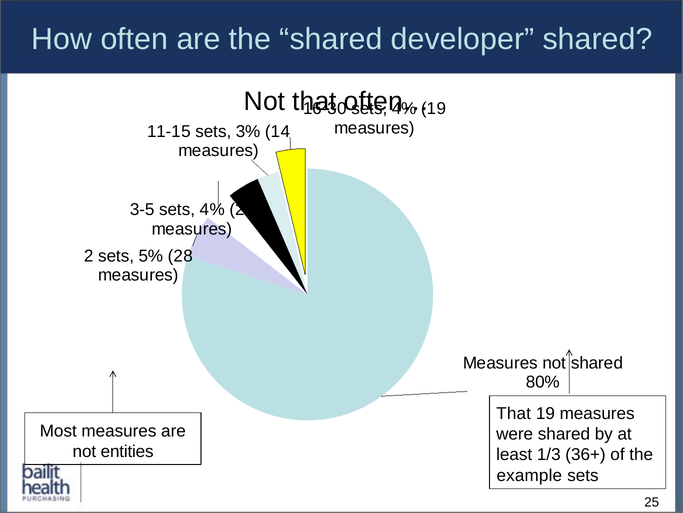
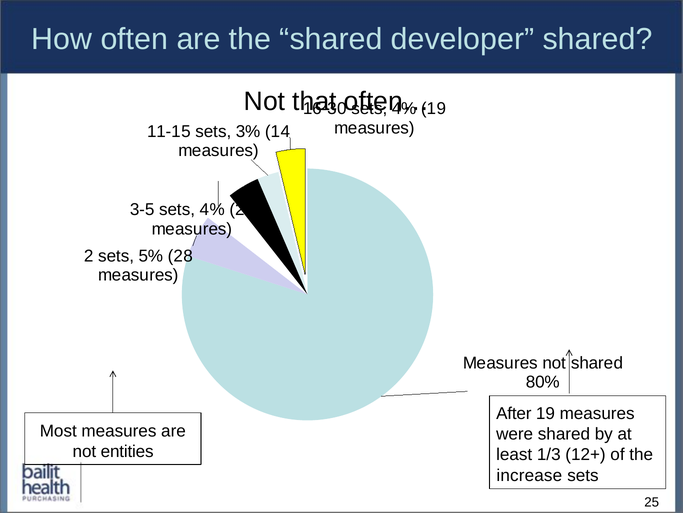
That at (514, 413): That -> After
36+: 36+ -> 12+
example: example -> increase
